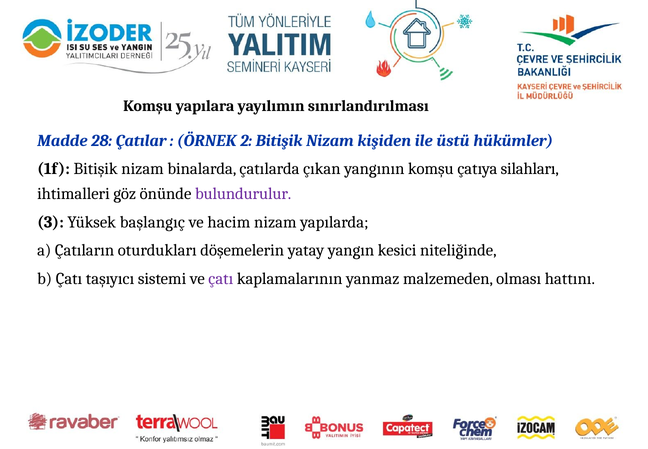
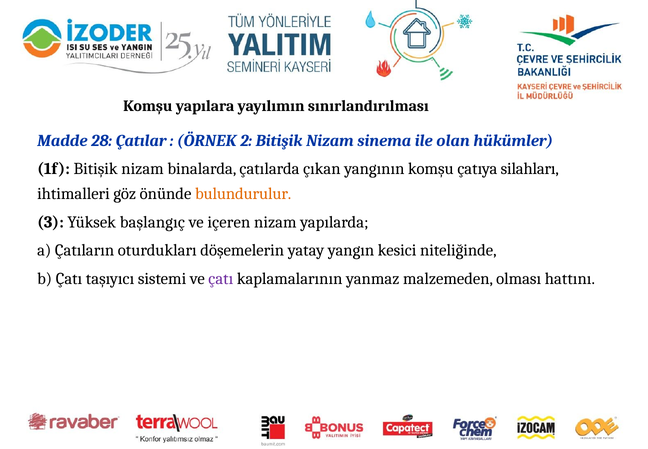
kişiden: kişiden -> sinema
üstü: üstü -> olan
bulundurulur colour: purple -> orange
hacim: hacim -> içeren
